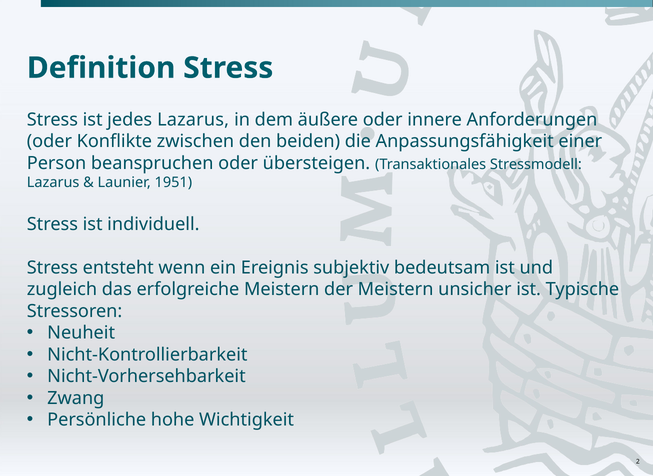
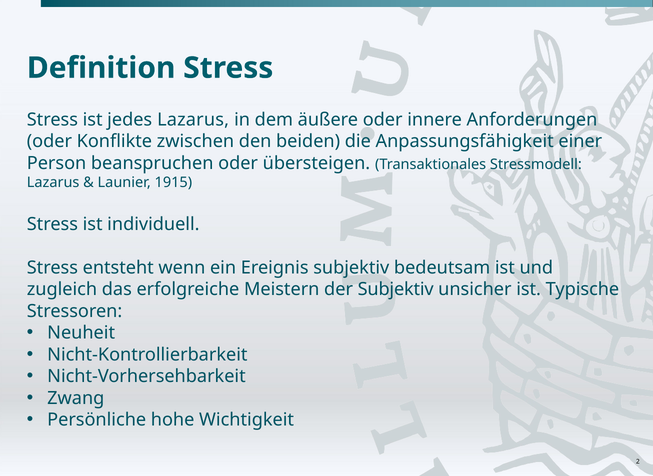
1951: 1951 -> 1915
der Meistern: Meistern -> Subjektiv
